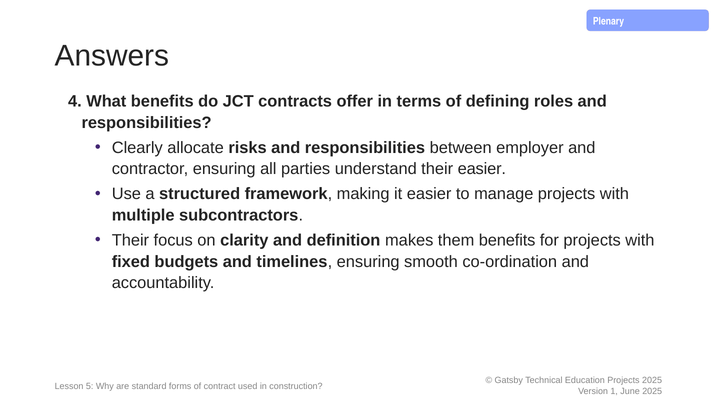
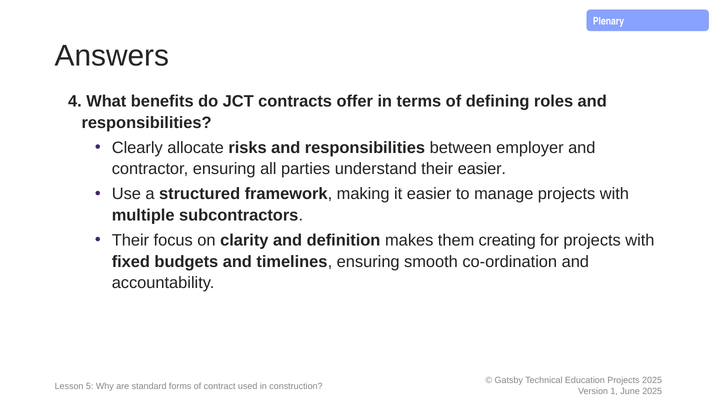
them benefits: benefits -> creating
